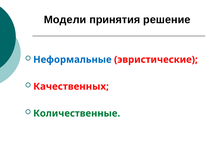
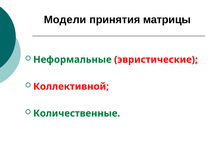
решение: решение -> матрицы
Неформальные colour: blue -> green
Качественных: Качественных -> Коллективной
